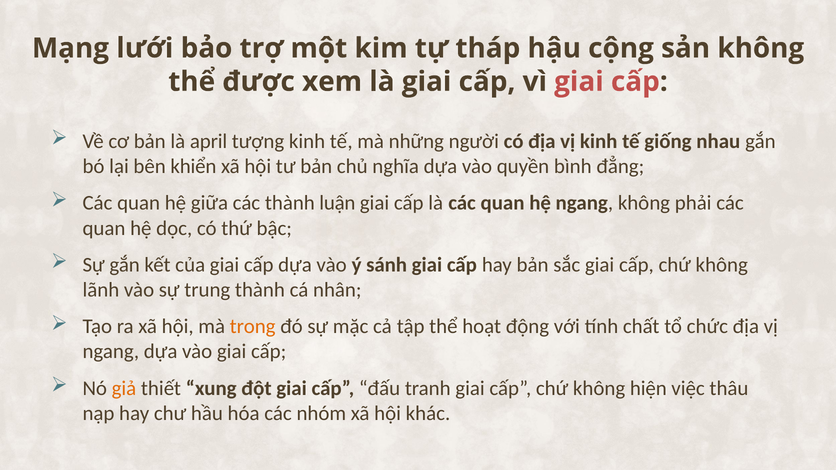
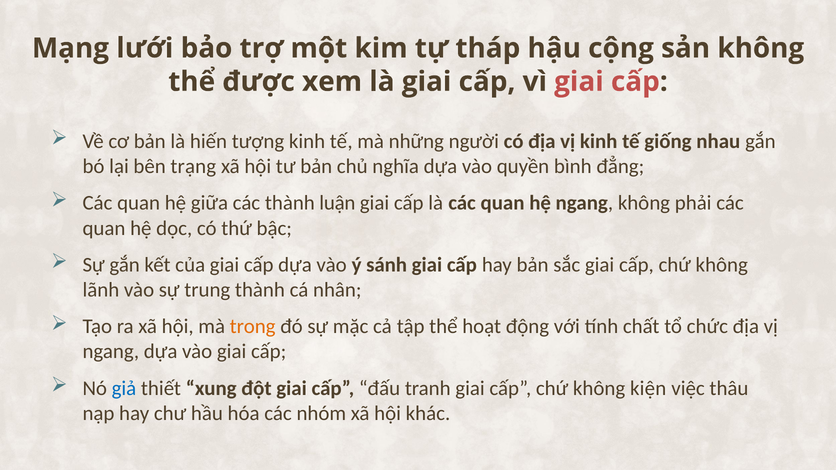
april: april -> hiến
khiển: khiển -> trạng
giả colour: orange -> blue
hiện: hiện -> kiện
